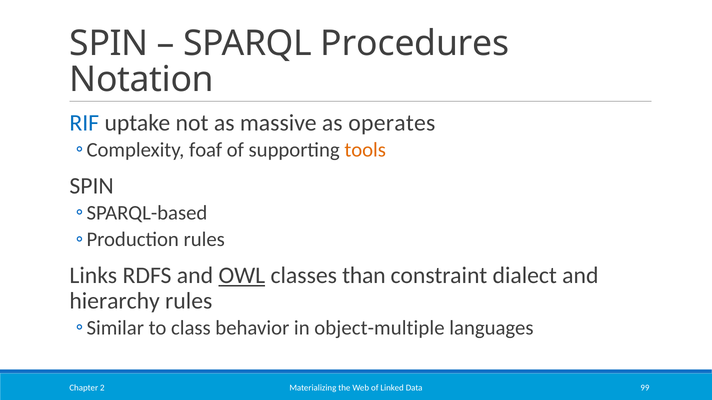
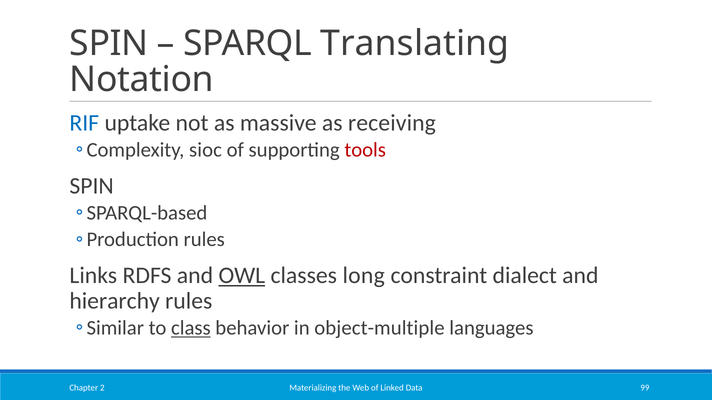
Procedures: Procedures -> Translating
operates: operates -> receiving
foaf: foaf -> sioc
tools colour: orange -> red
than: than -> long
class underline: none -> present
